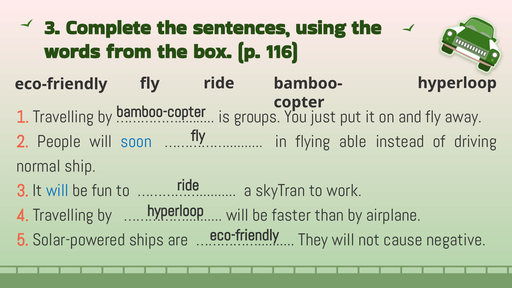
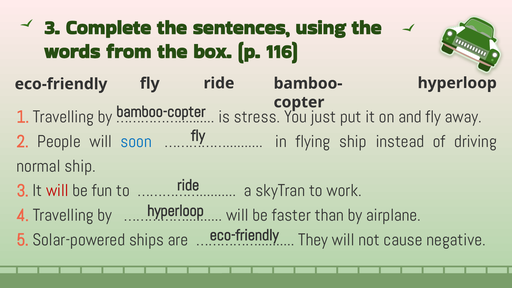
groups: groups -> stress
flying able: able -> ship
will at (57, 191) colour: blue -> red
